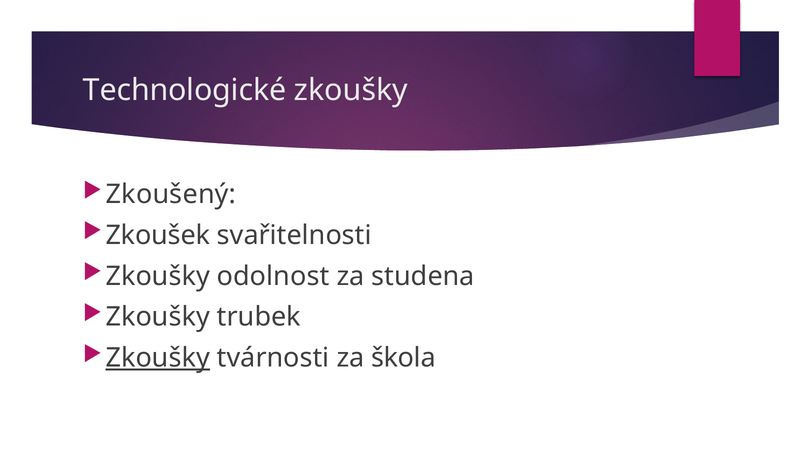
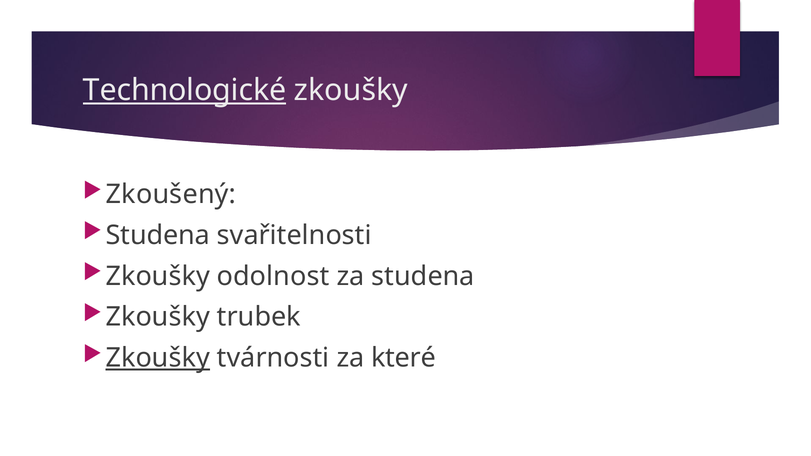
Technologické underline: none -> present
Zkoušek at (158, 235): Zkoušek -> Studena
škola: škola -> které
